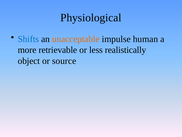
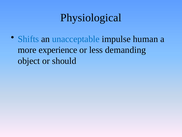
unacceptable colour: orange -> blue
retrievable: retrievable -> experience
realistically: realistically -> demanding
source: source -> should
